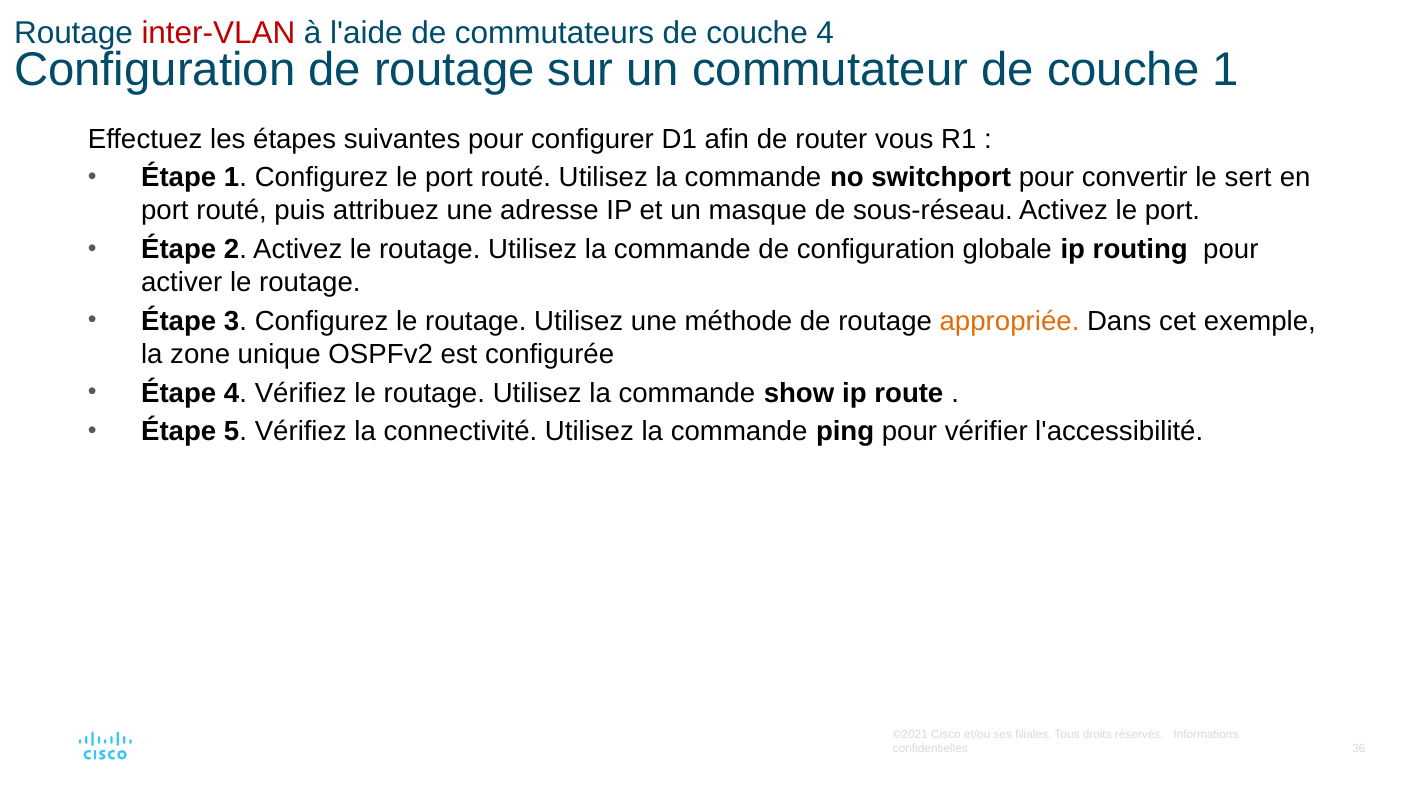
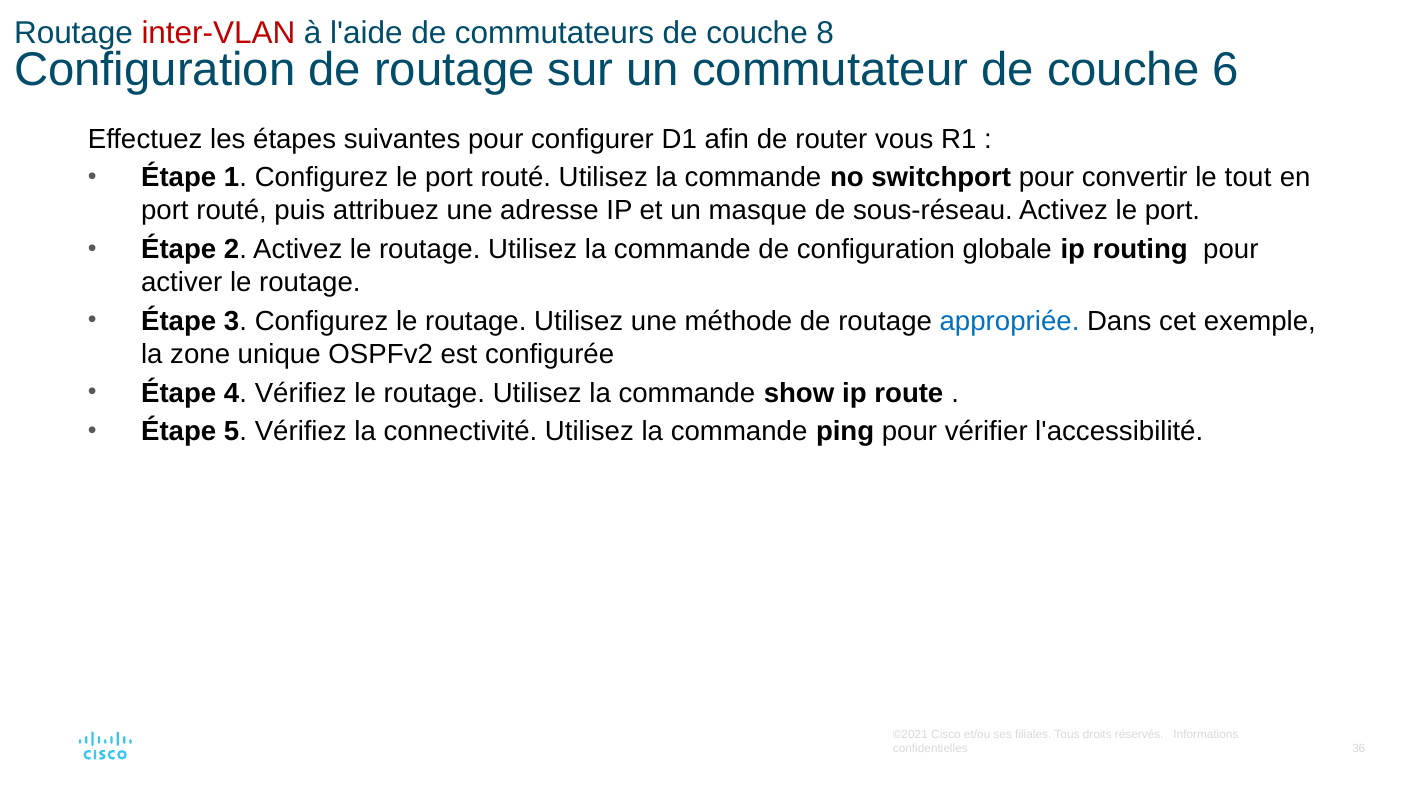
couche 4: 4 -> 8
couche 1: 1 -> 6
sert: sert -> tout
appropriée colour: orange -> blue
